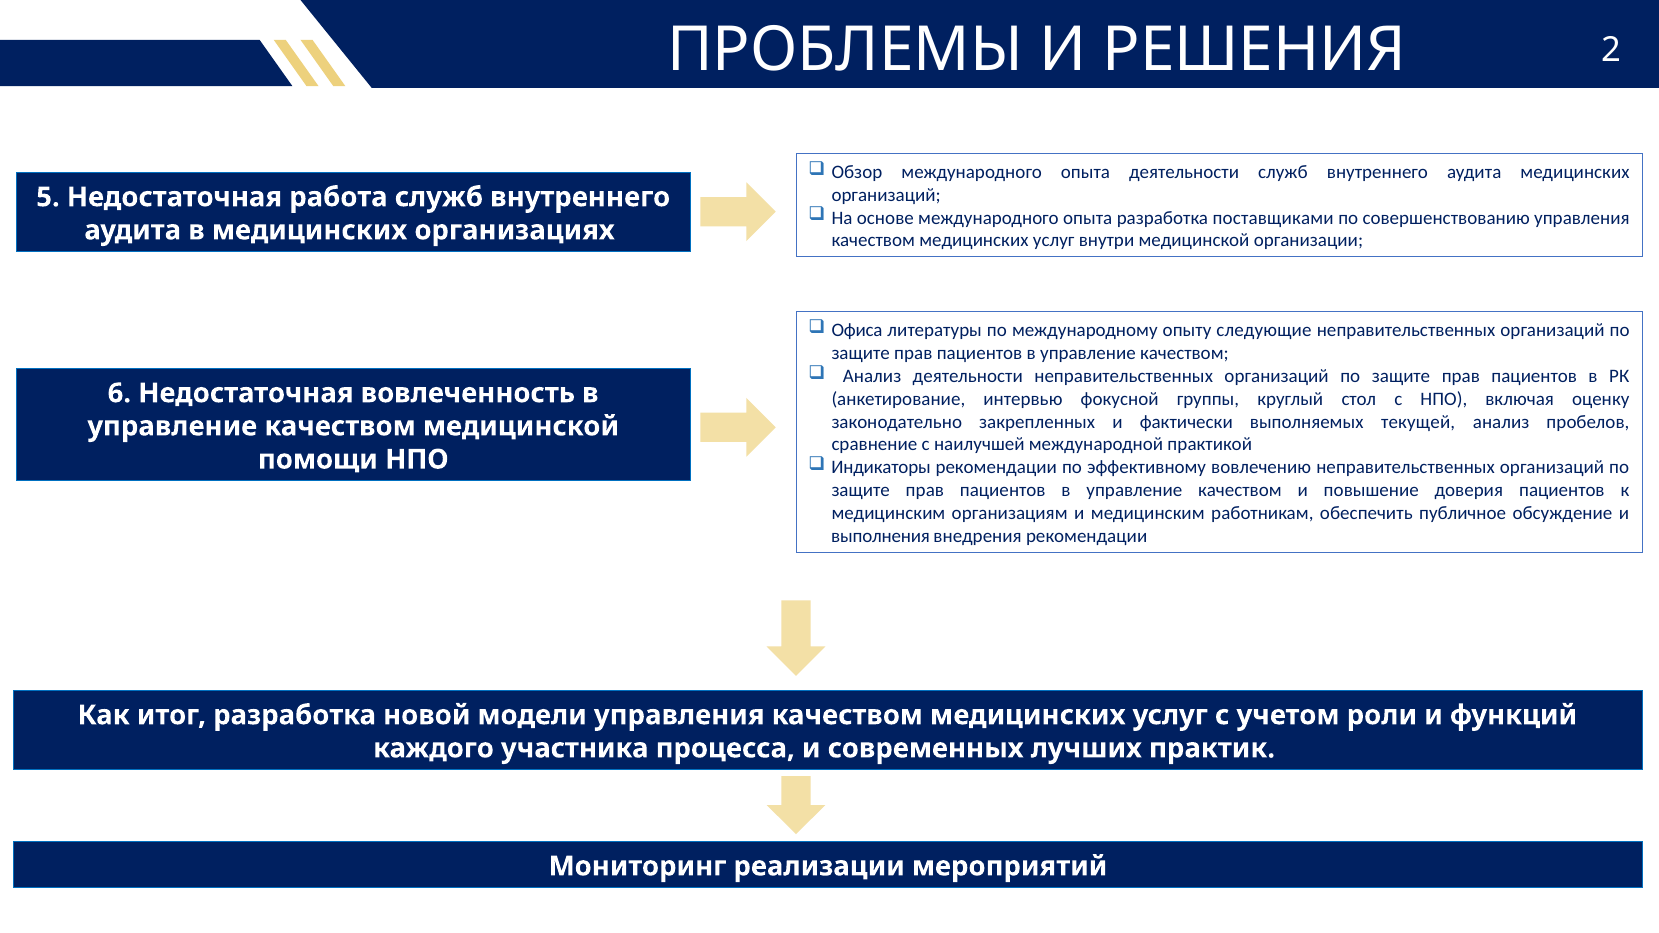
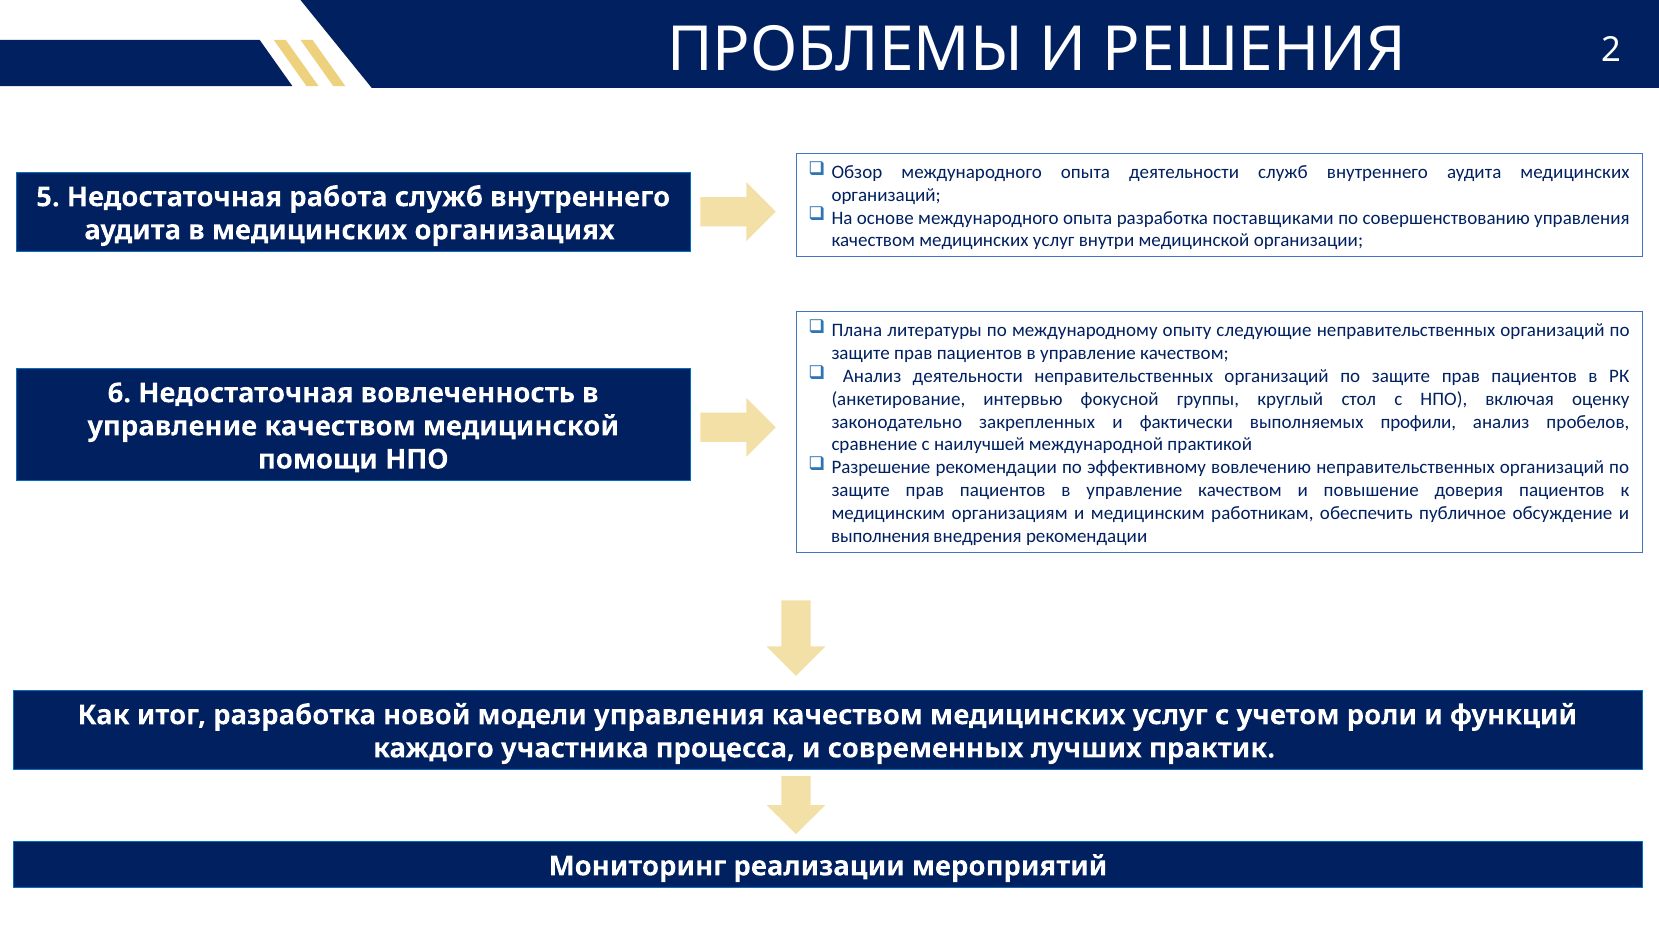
Офиса: Офиса -> Плана
текущей: текущей -> профили
Индикаторы: Индикаторы -> Разрешение
